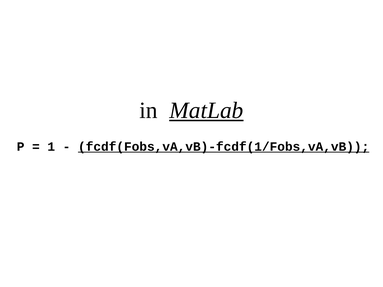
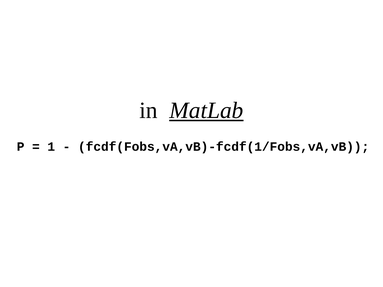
fcdf(Fobs,vA,vB)-fcdf(1/Fobs,vA,vB underline: present -> none
